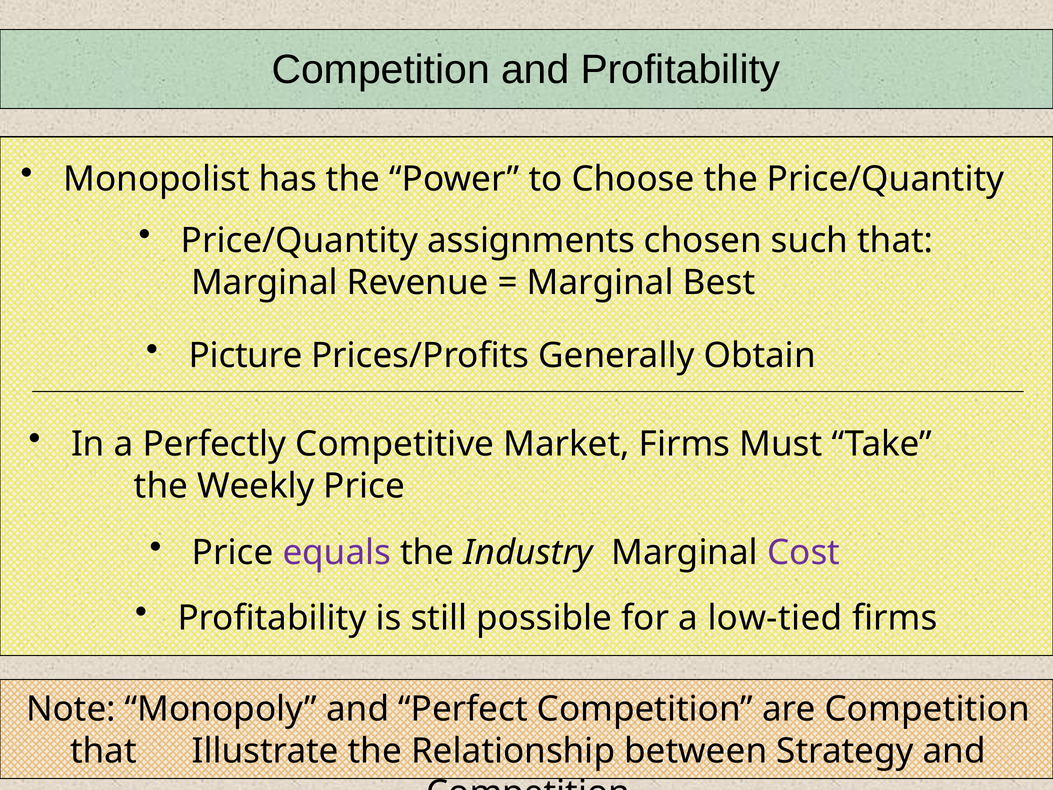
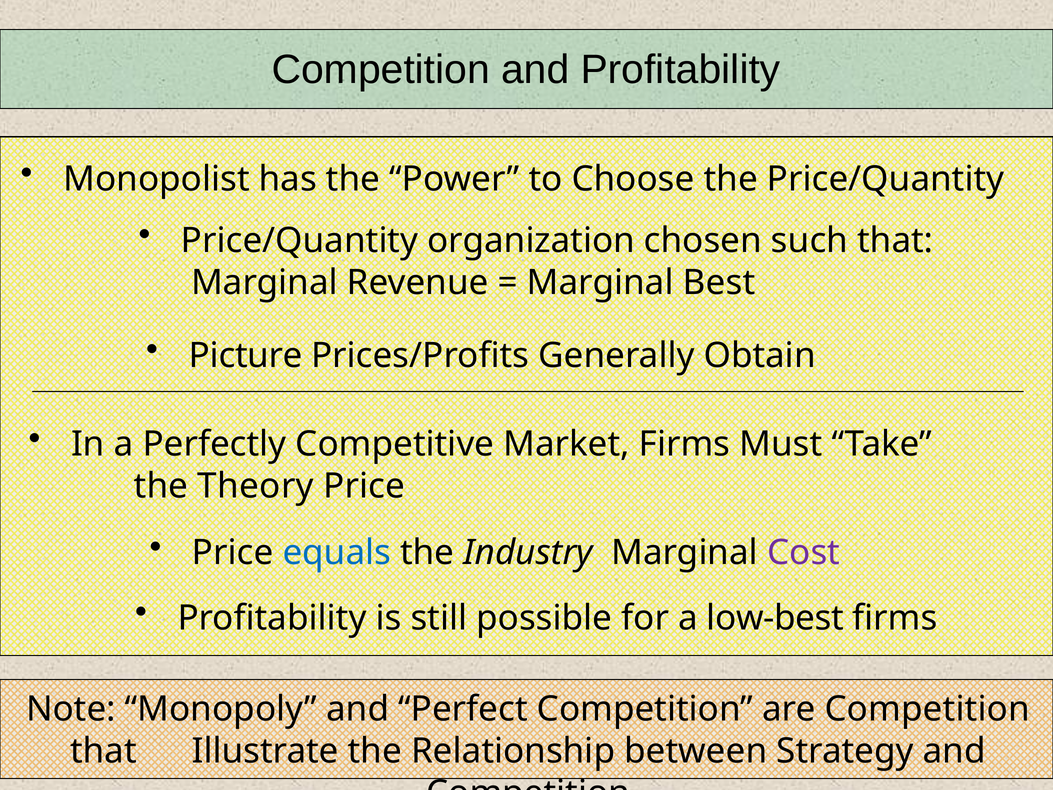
assignments: assignments -> organization
Weekly: Weekly -> Theory
equals colour: purple -> blue
low-tied: low-tied -> low-best
